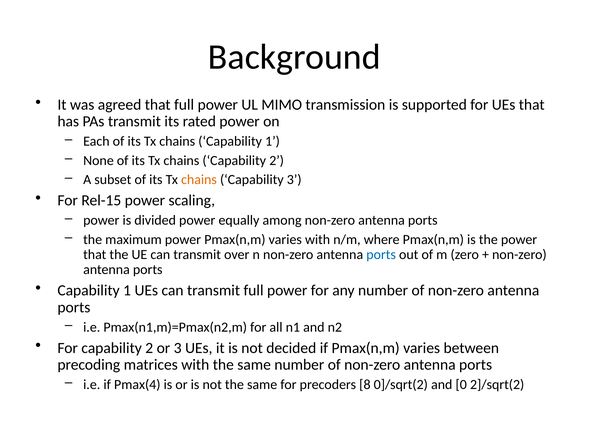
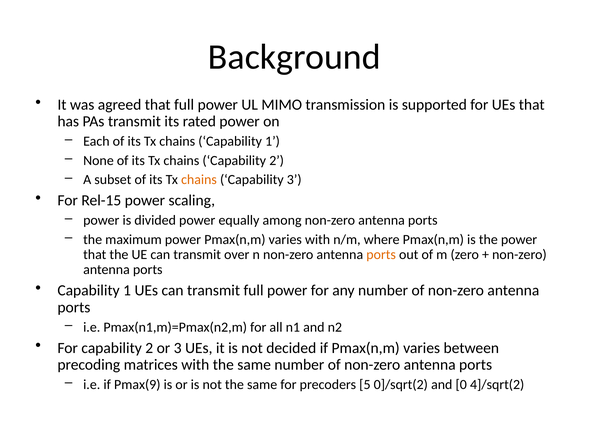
ports at (381, 254) colour: blue -> orange
Pmax(4: Pmax(4 -> Pmax(9
8: 8 -> 5
2]/sqrt(2: 2]/sqrt(2 -> 4]/sqrt(2
